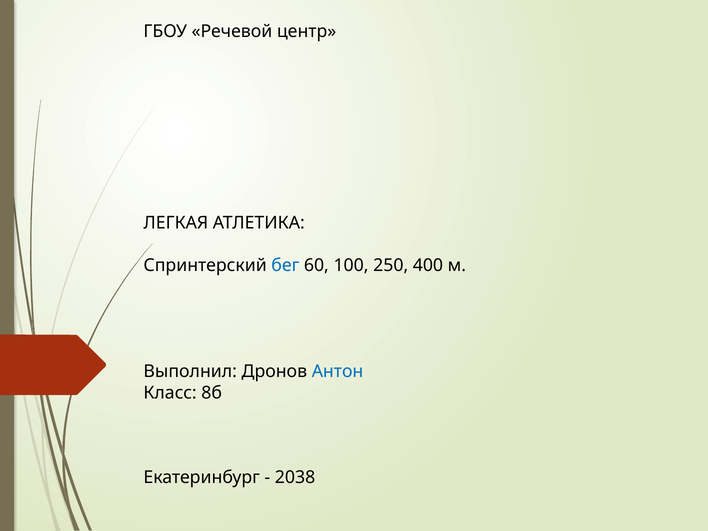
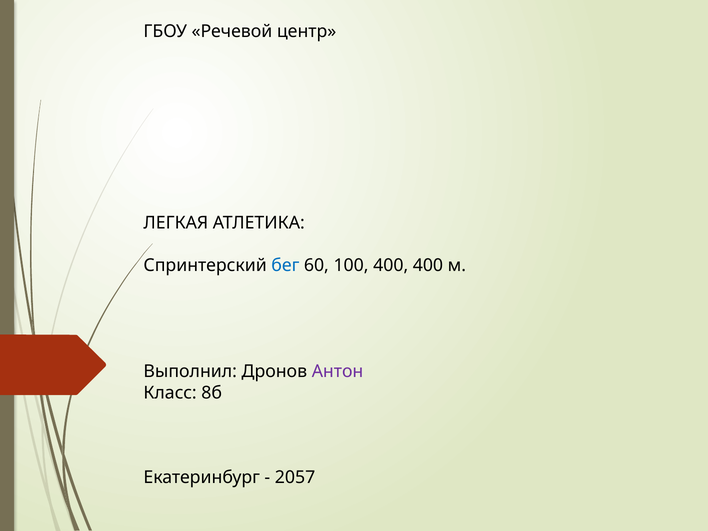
100 250: 250 -> 400
Антон colour: blue -> purple
2038: 2038 -> 2057
